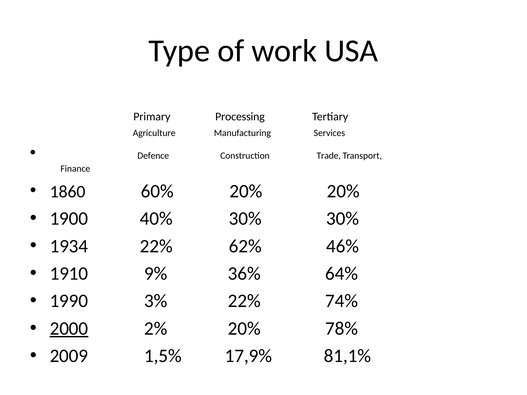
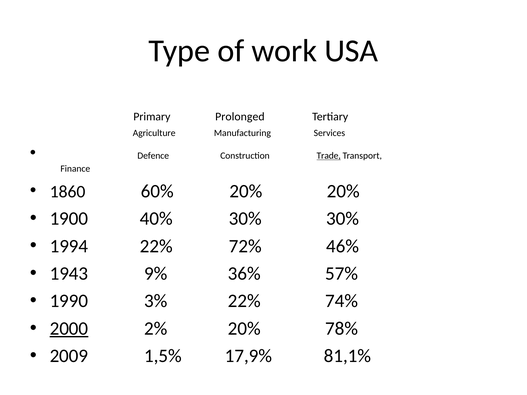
Processing: Processing -> Prolonged
Trade underline: none -> present
1934: 1934 -> 1994
62%: 62% -> 72%
1910: 1910 -> 1943
64%: 64% -> 57%
